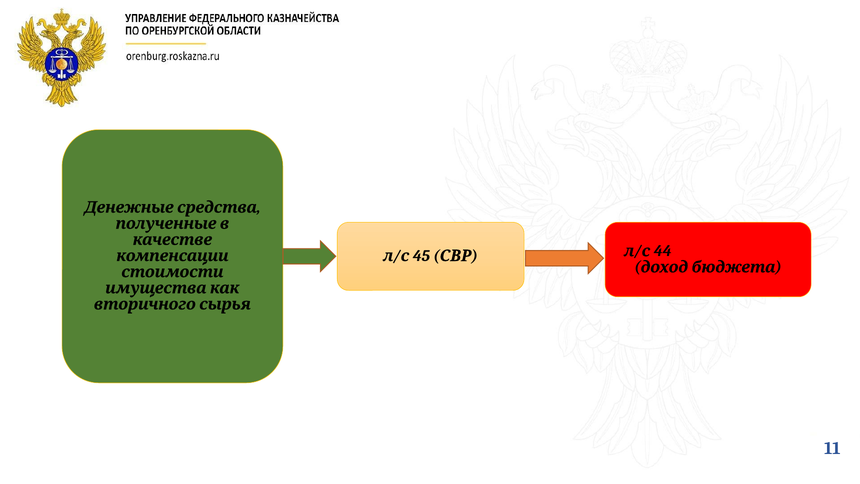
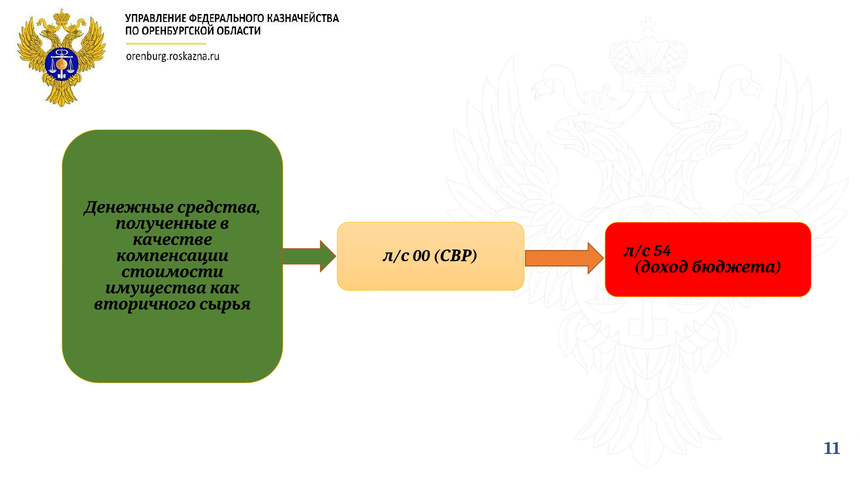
44: 44 -> 54
45: 45 -> 00
